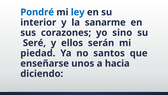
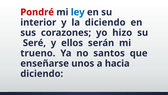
Pondré colour: blue -> red
la sanarme: sanarme -> diciendo
sino: sino -> hizo
piedad: piedad -> trueno
